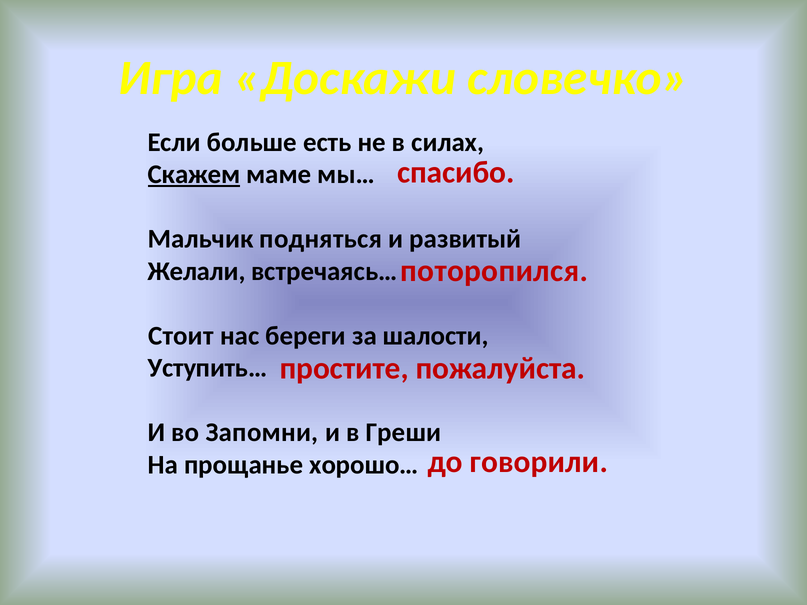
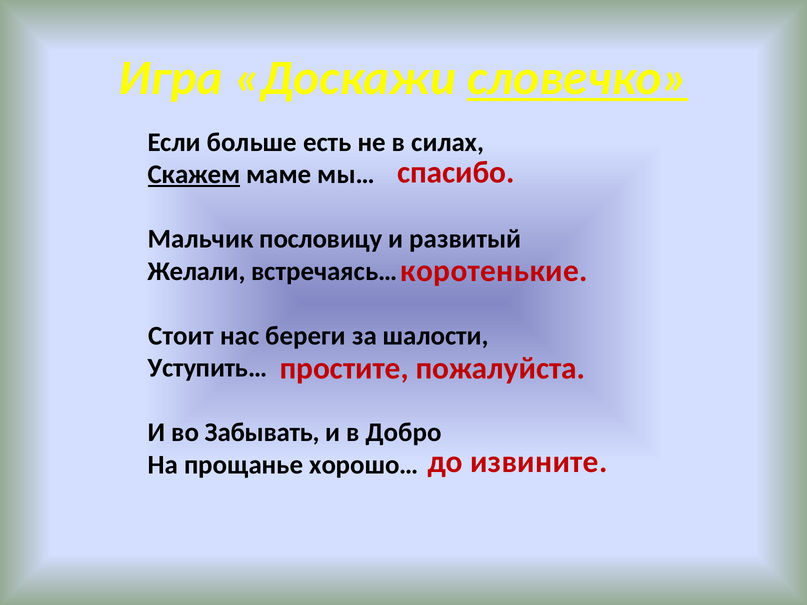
словечко underline: none -> present
подняться: подняться -> пословицу
поторопился: поторопился -> коротенькие
Запомни: Запомни -> Забывать
Греши: Греши -> Добро
говорили: говорили -> извините
